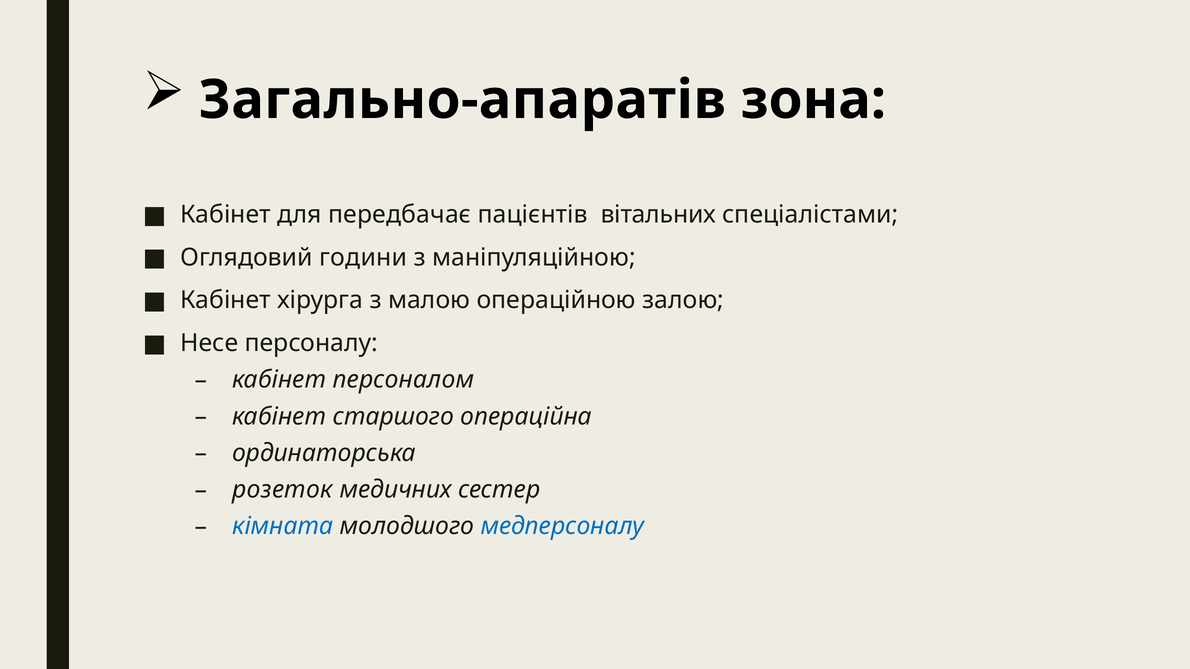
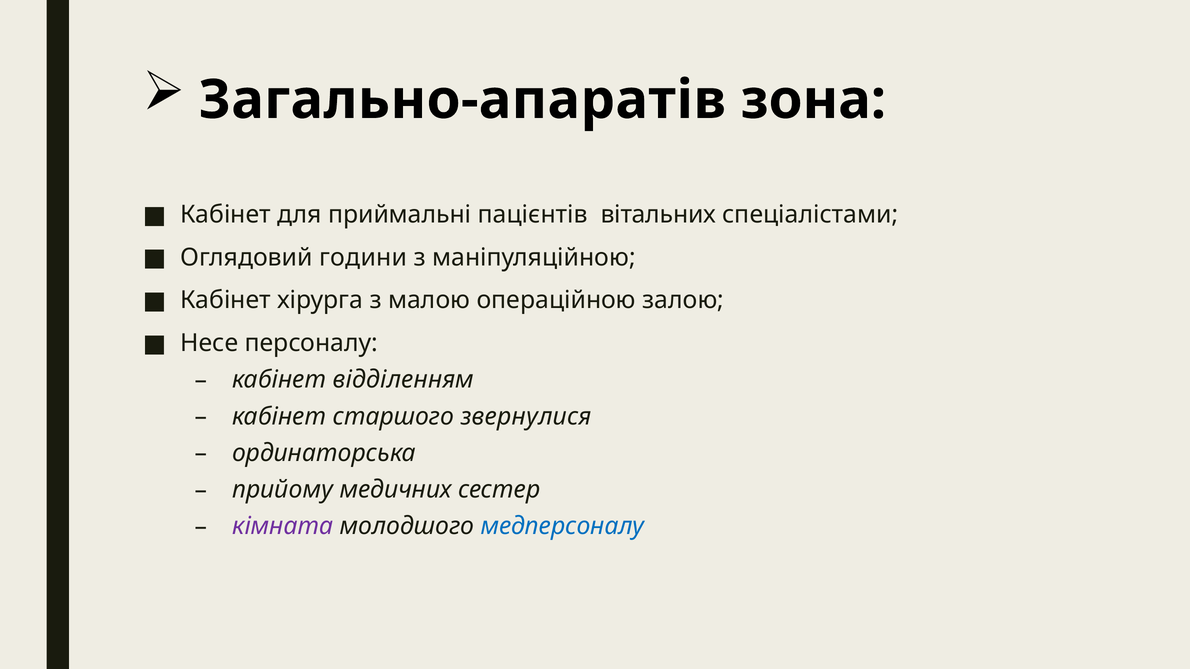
передбачає: передбачає -> приймальні
персоналом: персоналом -> відділенням
операційна: операційна -> звернулися
розеток: розеток -> прийому
кімната colour: blue -> purple
